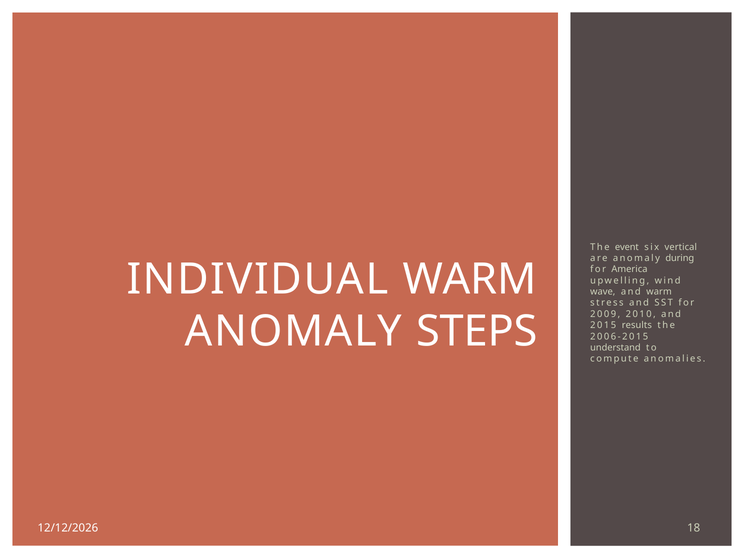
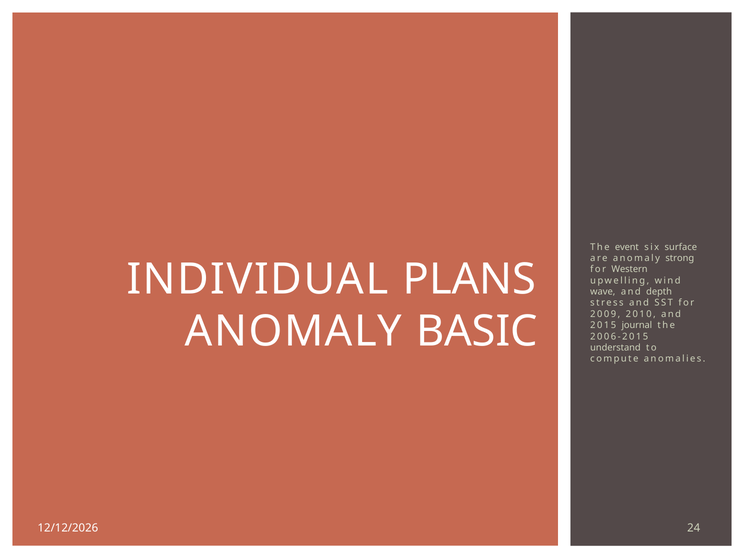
vertical: vertical -> surface
during: during -> strong
America: America -> Western
INDIVIDUAL WARM: WARM -> PLANS
and warm: warm -> depth
STEPS: STEPS -> BASIC
results: results -> journal
18: 18 -> 24
